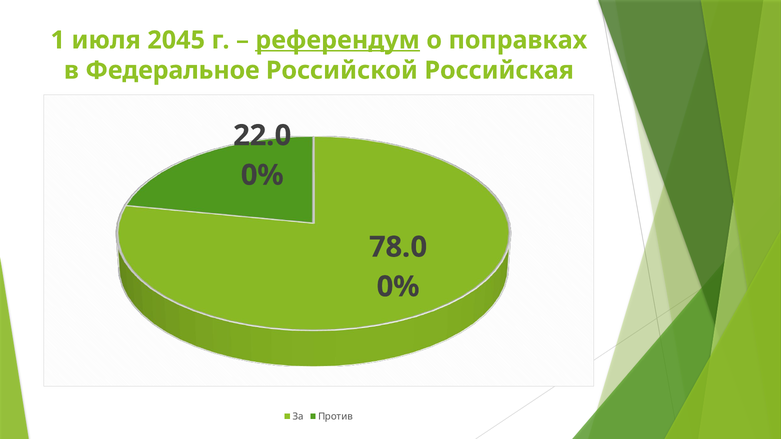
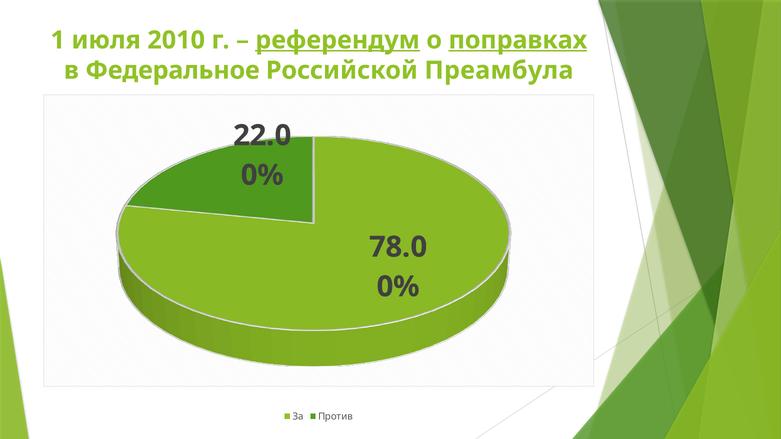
2045: 2045 -> 2010
поправках underline: none -> present
Российская: Российская -> Преамбула
